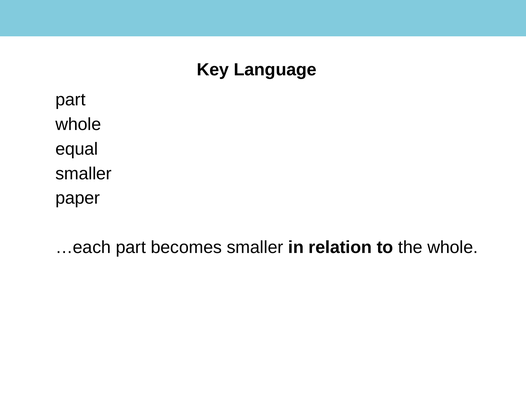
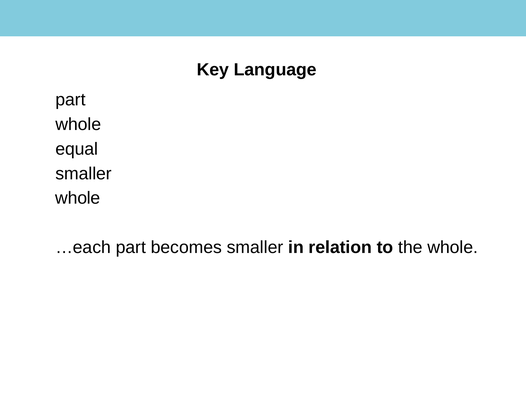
paper at (78, 198): paper -> whole
